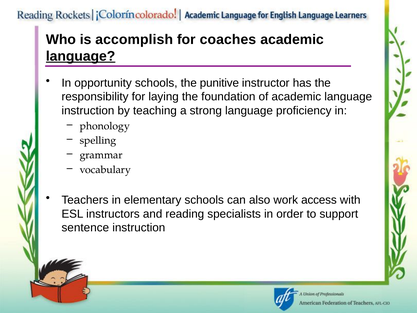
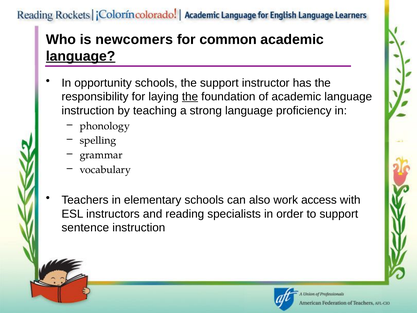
accomplish: accomplish -> newcomers
coaches: coaches -> common
the punitive: punitive -> support
the at (190, 97) underline: none -> present
